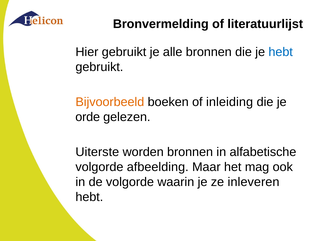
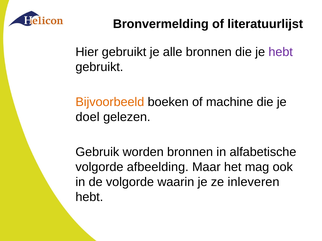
hebt at (281, 52) colour: blue -> purple
inleiding: inleiding -> machine
orde: orde -> doel
Uiterste: Uiterste -> Gebruik
